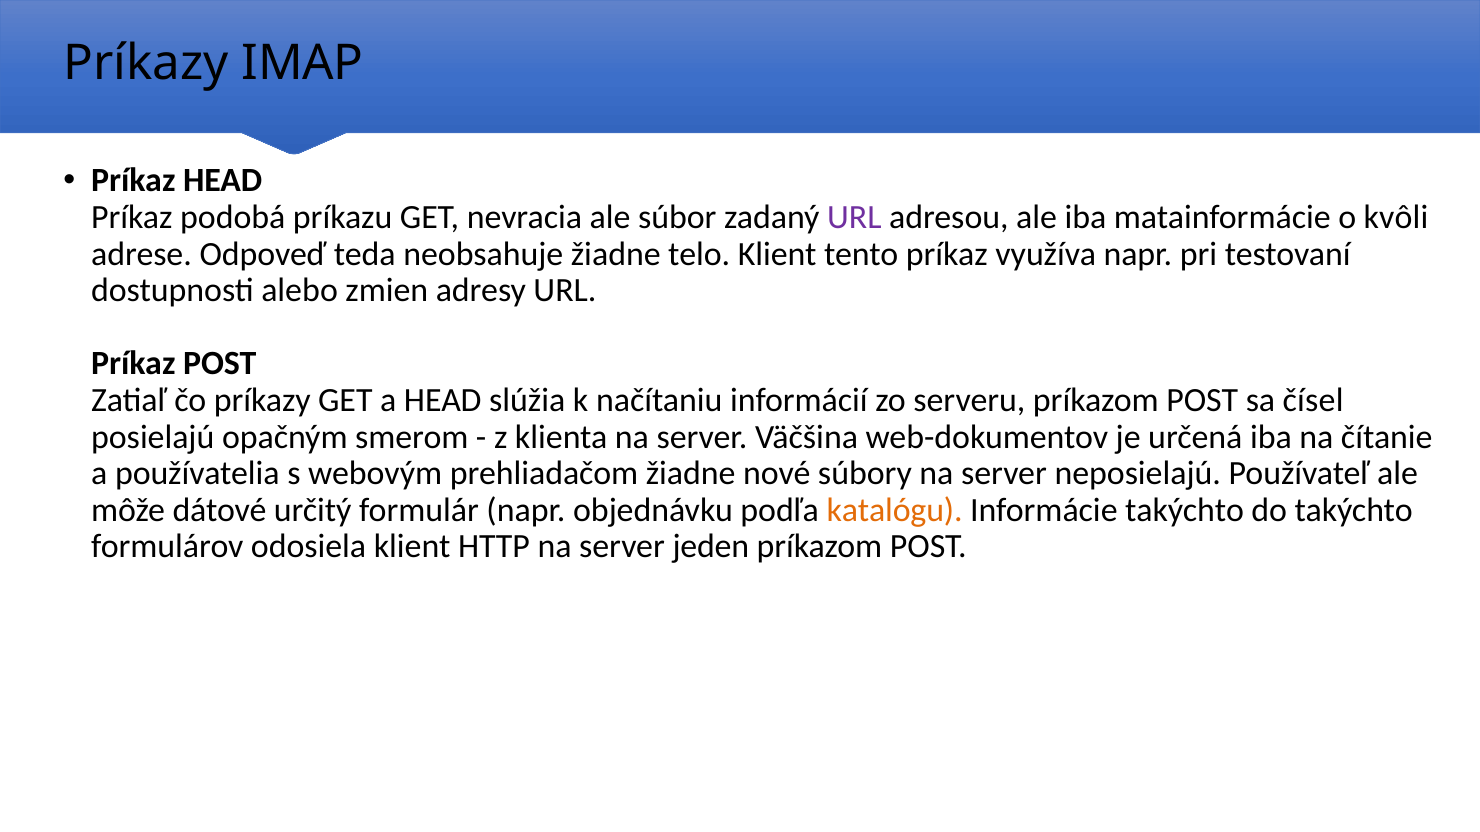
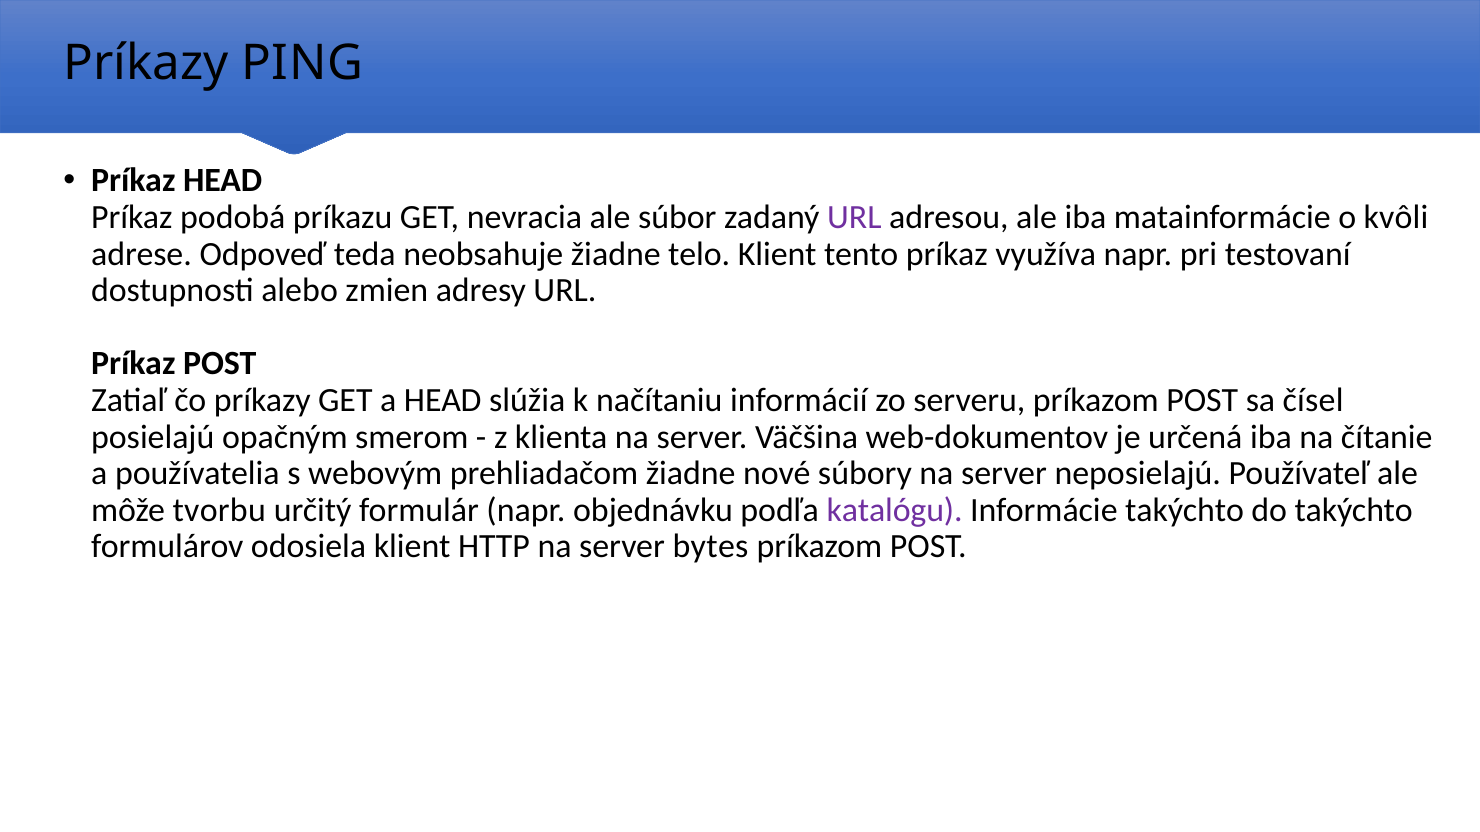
IMAP: IMAP -> PING
dátové: dátové -> tvorbu
katalógu colour: orange -> purple
jeden: jeden -> bytes
